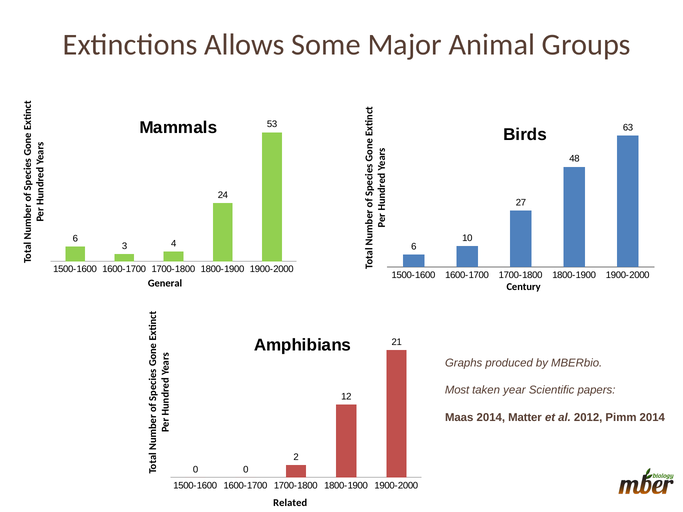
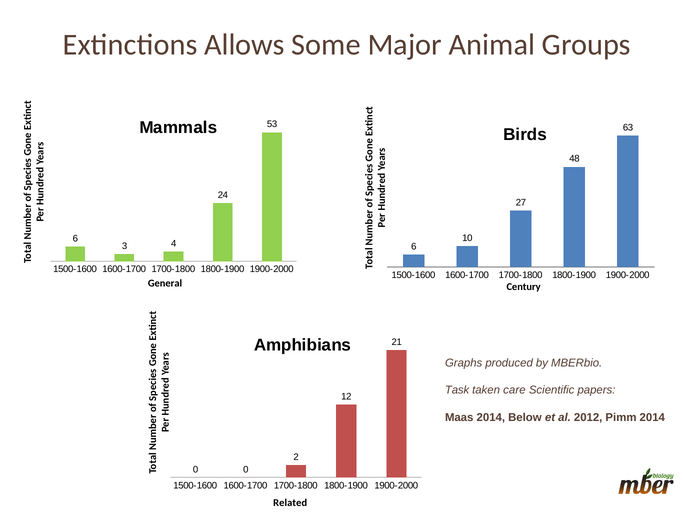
Most: Most -> Task
year: year -> care
Matter: Matter -> Below
